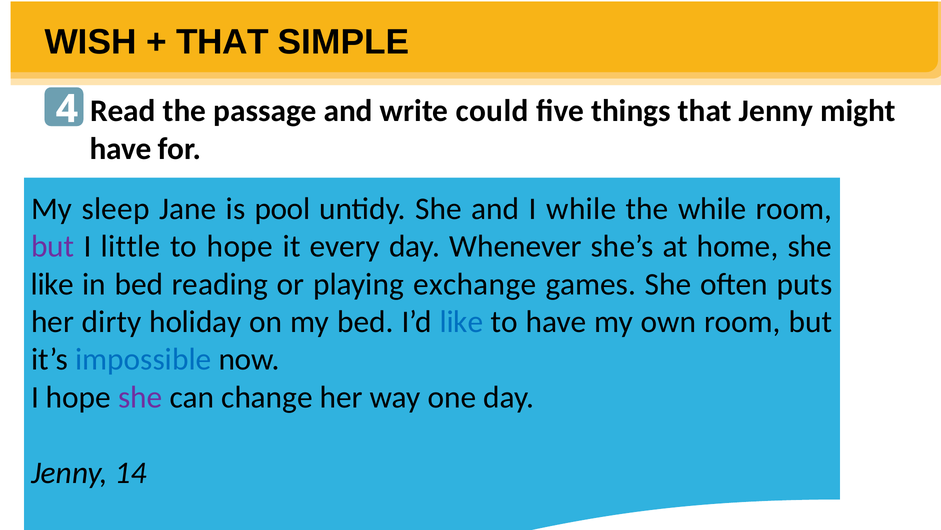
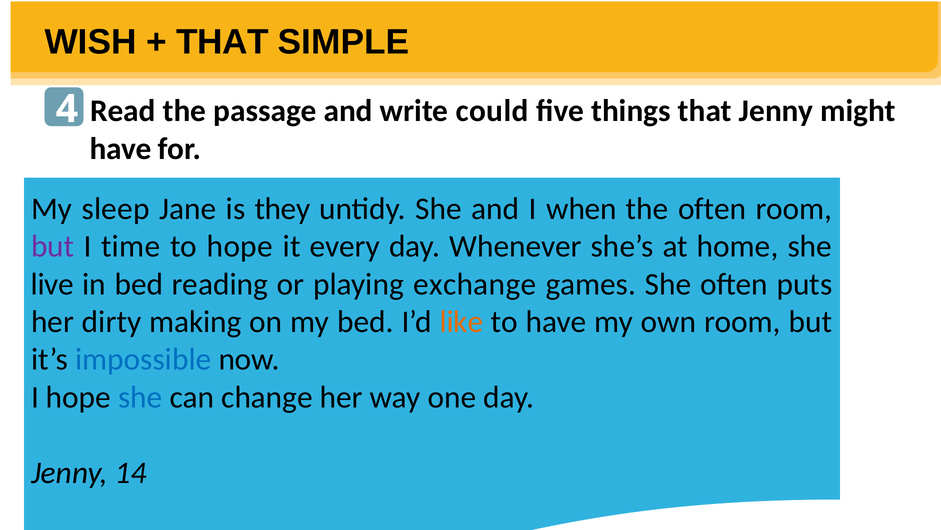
pool: pool -> they
I while: while -> when
the while: while -> often
little: little -> time
like at (52, 284): like -> live
holiday: holiday -> making
like at (461, 321) colour: blue -> orange
she at (140, 397) colour: purple -> blue
